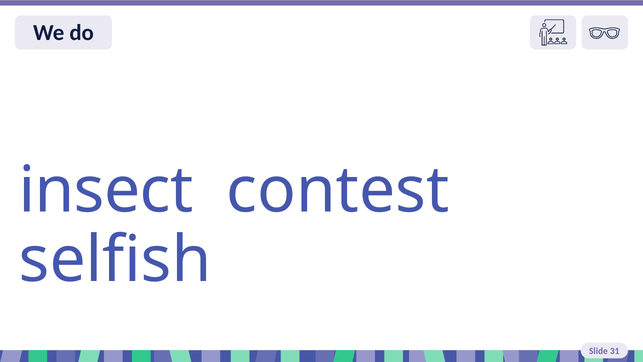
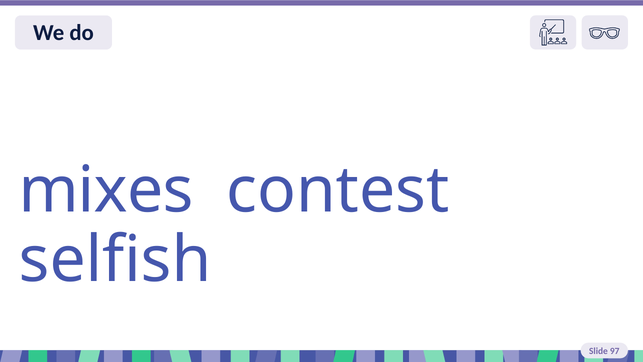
insect: insect -> mixes
31: 31 -> 97
